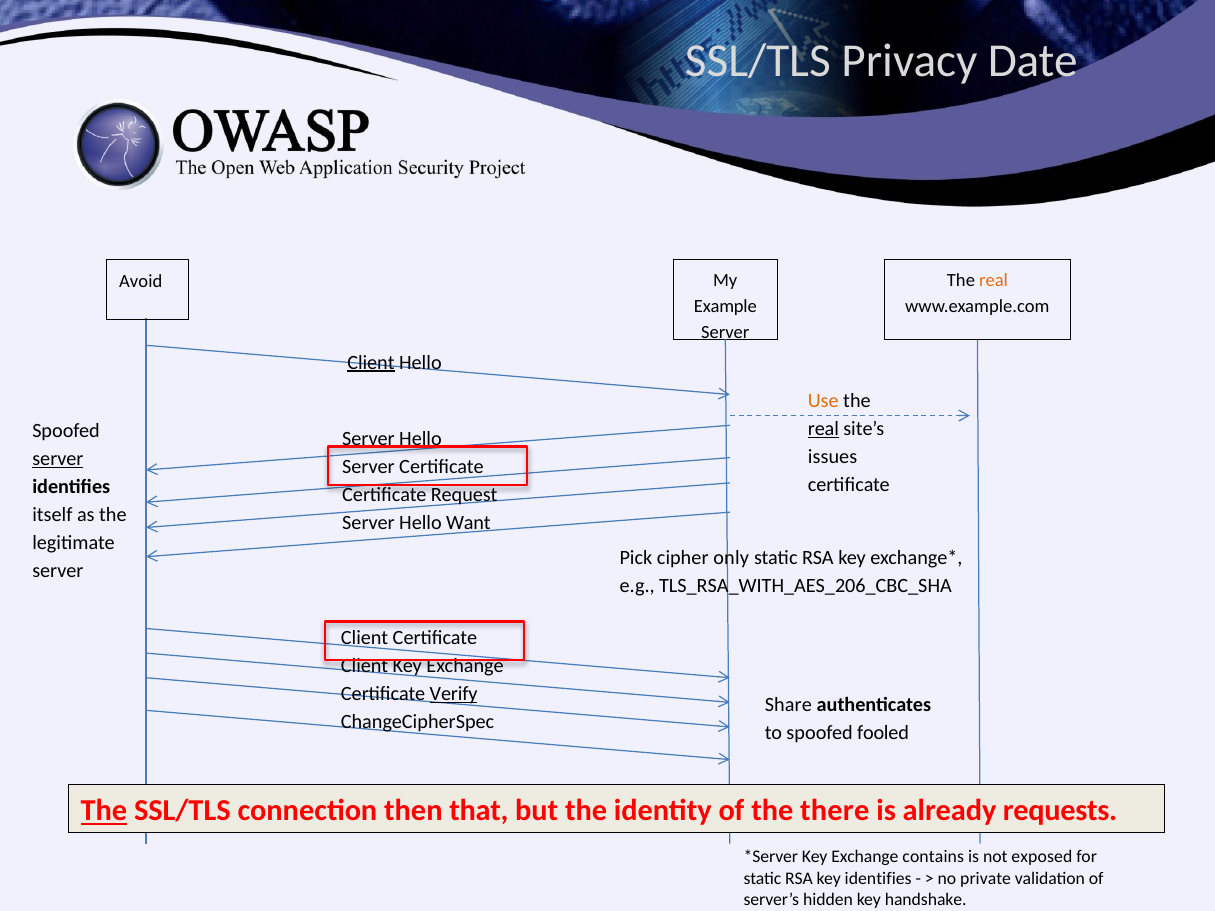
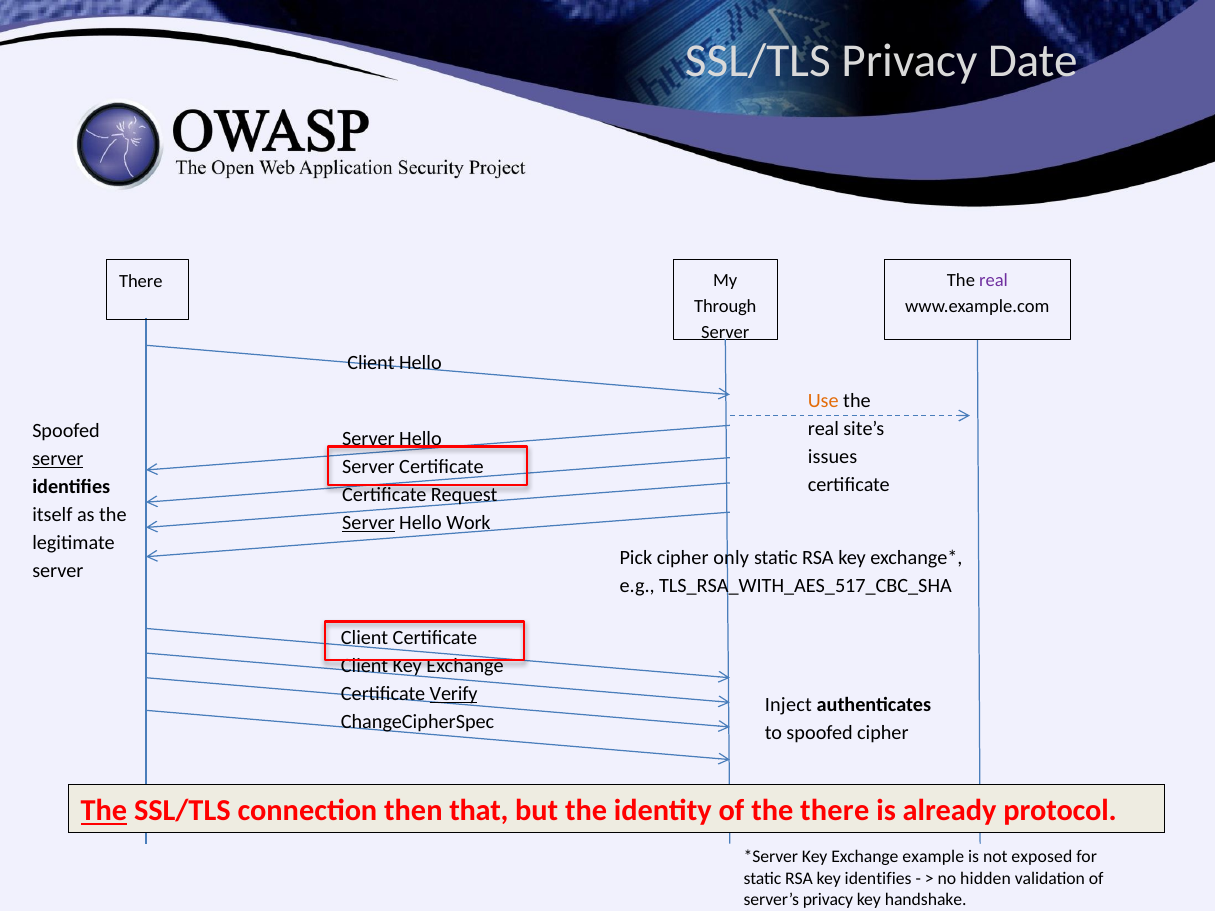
Avoid at (141, 281): Avoid -> There
real at (994, 281) colour: orange -> purple
Example: Example -> Through
Client at (371, 362) underline: present -> none
real at (823, 429) underline: present -> none
Server at (368, 523) underline: none -> present
Want: Want -> Work
TLS_RSA_WITH_AES_206_CBC_SHA: TLS_RSA_WITH_AES_206_CBC_SHA -> TLS_RSA_WITH_AES_517_CBC_SHA
Share: Share -> Inject
spoofed fooled: fooled -> cipher
requests: requests -> protocol
contains: contains -> example
private: private -> hidden
server’s hidden: hidden -> privacy
